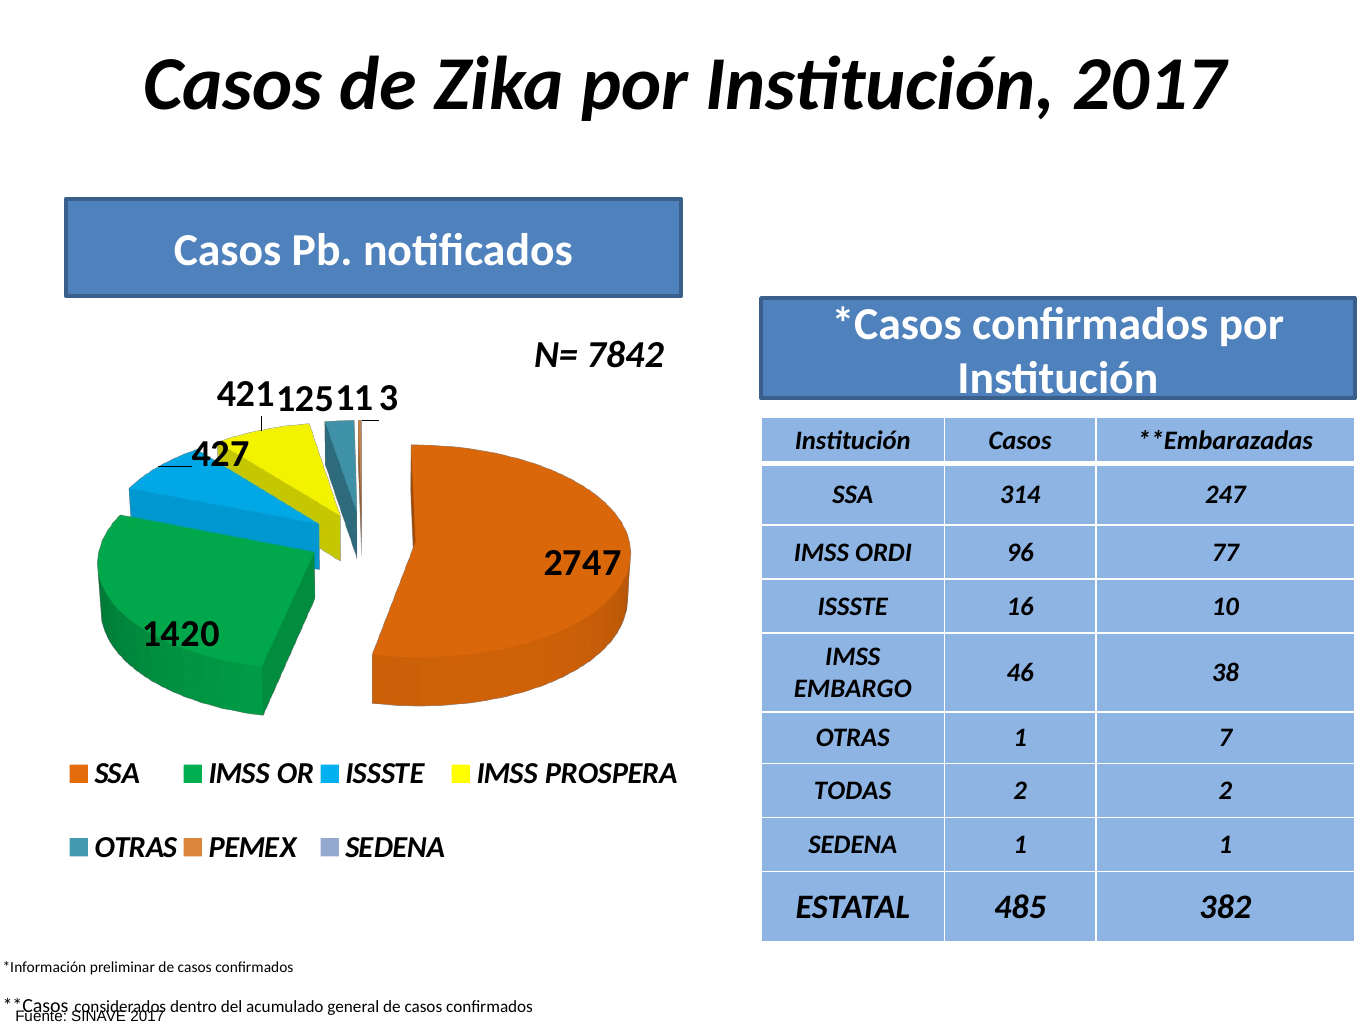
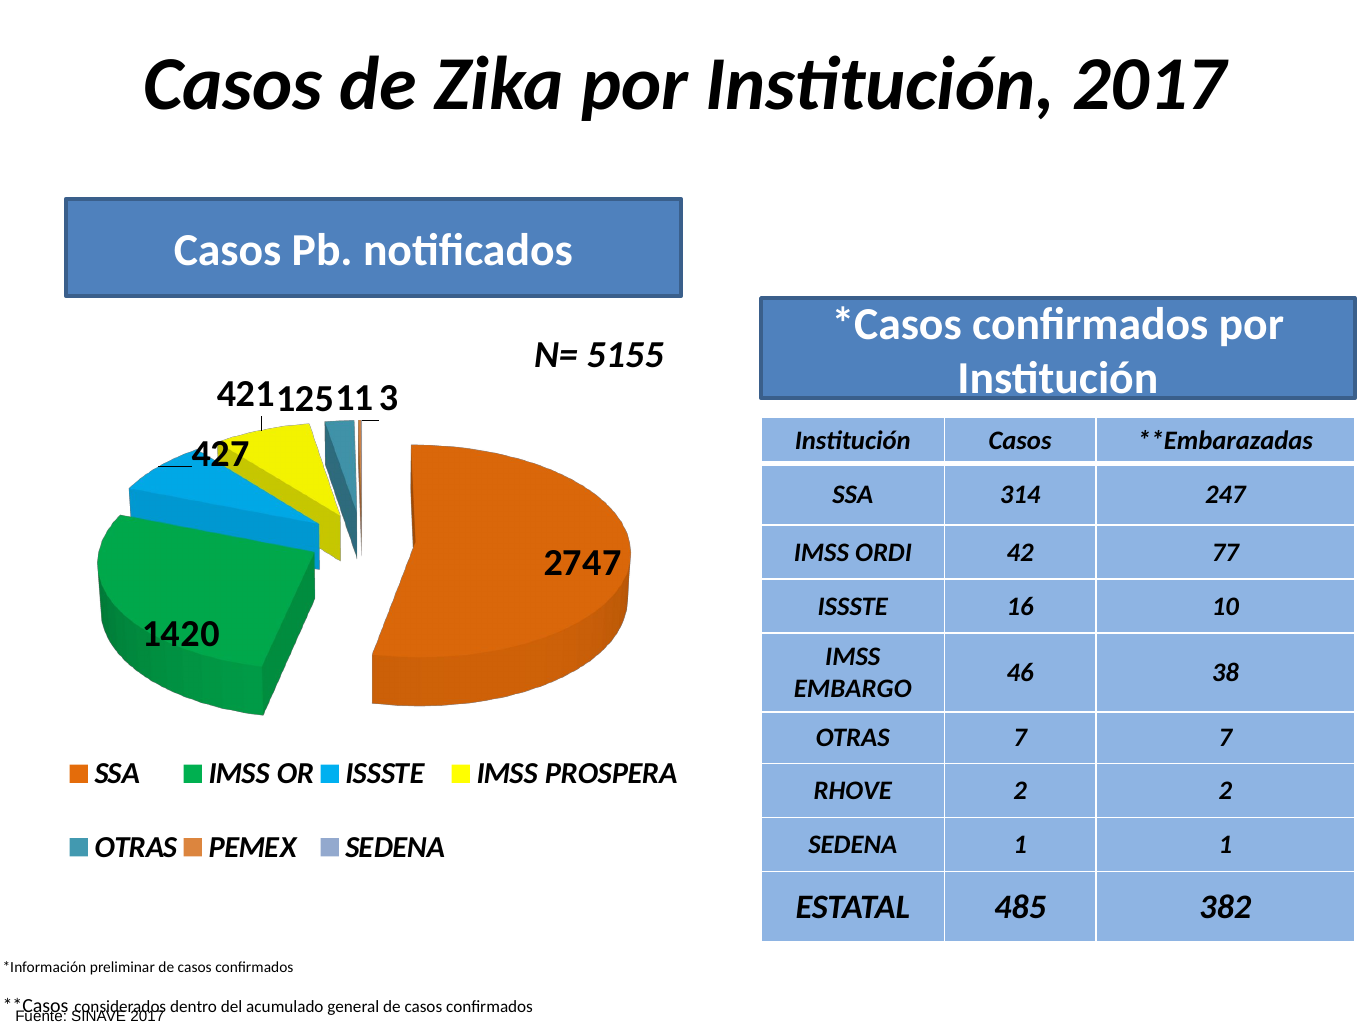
7842: 7842 -> 5155
96: 96 -> 42
OTRAS 1: 1 -> 7
TODAS: TODAS -> RHOVE
